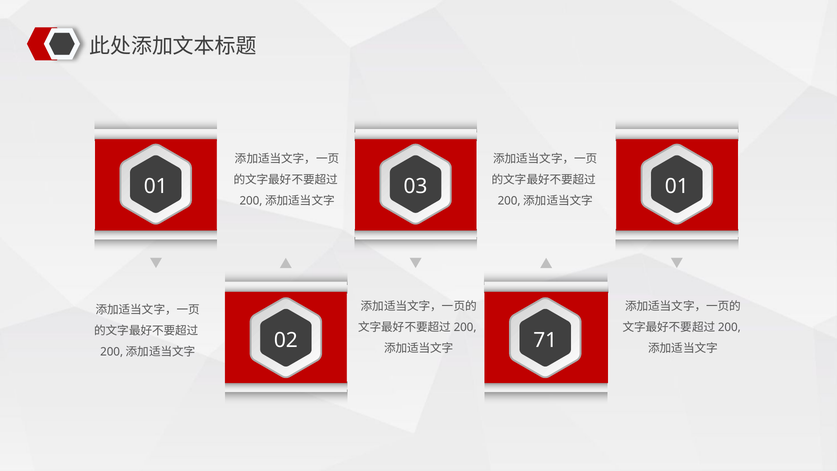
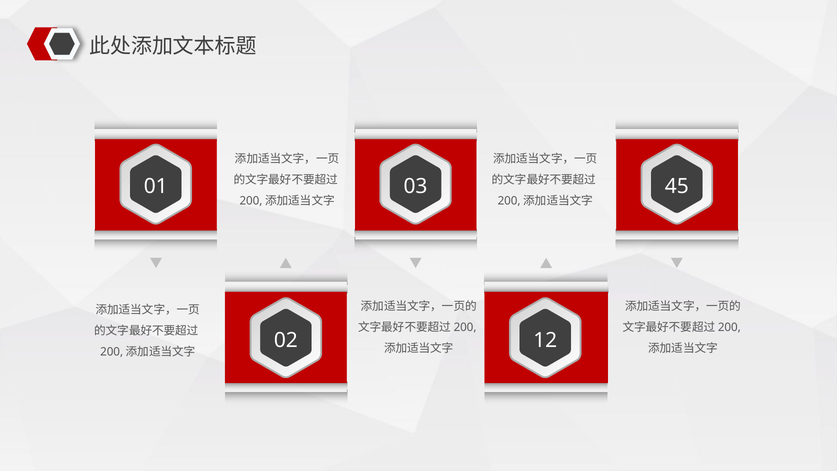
03 01: 01 -> 45
71: 71 -> 12
